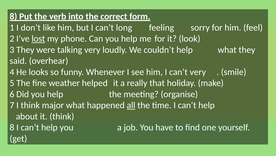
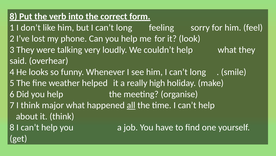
lost underline: present -> none
him I can’t very: very -> long
that: that -> high
